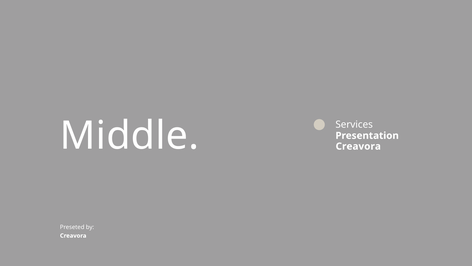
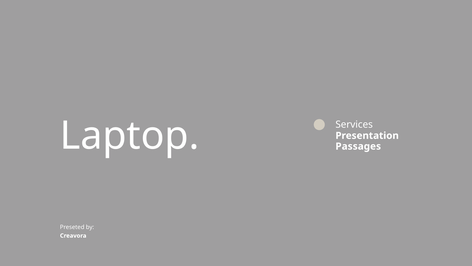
Middle: Middle -> Laptop
Creavora at (358, 146): Creavora -> Passages
